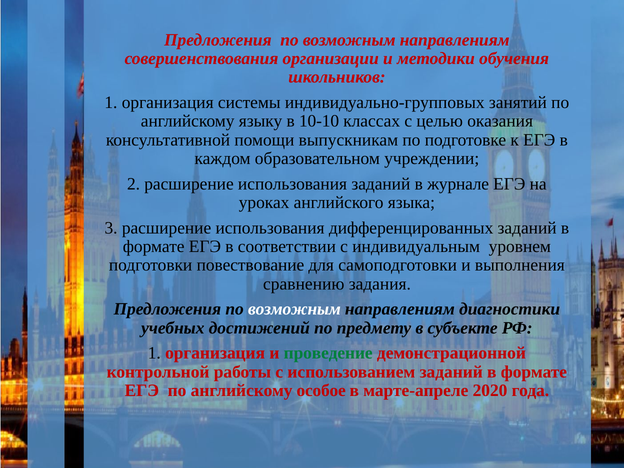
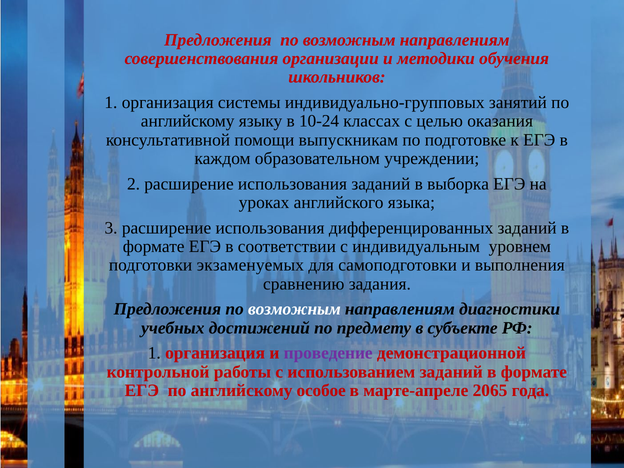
10-10: 10-10 -> 10-24
журнале: журнале -> выборка
повествование: повествование -> экзаменуемых
проведение colour: green -> purple
2020: 2020 -> 2065
